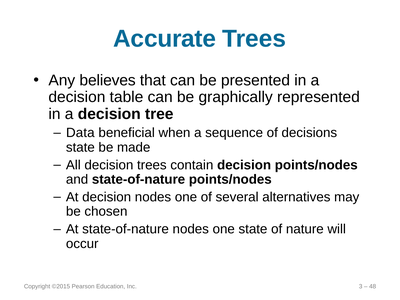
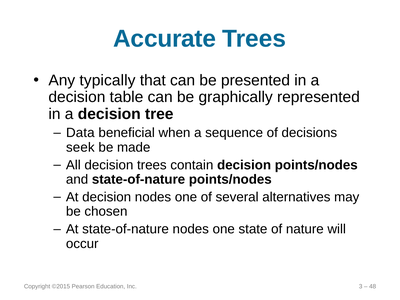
believes: believes -> typically
state at (80, 147): state -> seek
